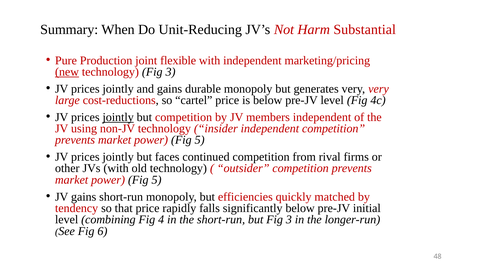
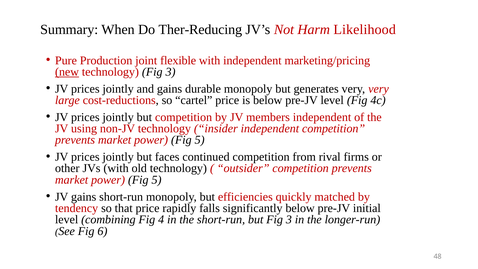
Unit-Reducing: Unit-Reducing -> Ther-Reducing
Substantial: Substantial -> Likelihood
jointly at (118, 117) underline: present -> none
